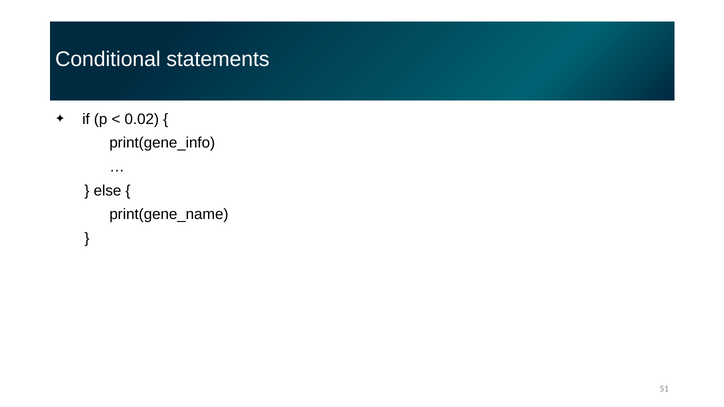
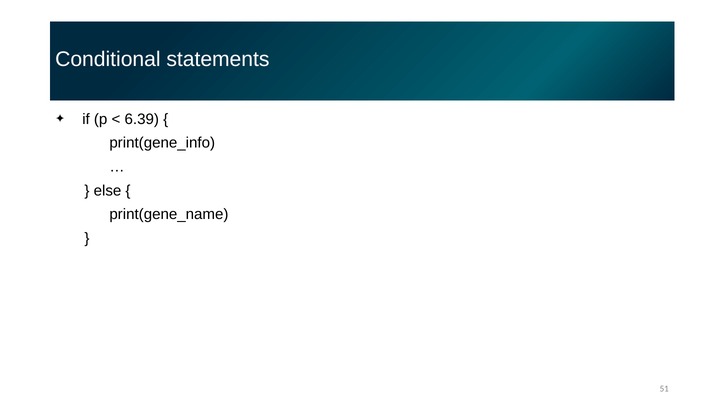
0.02: 0.02 -> 6.39
